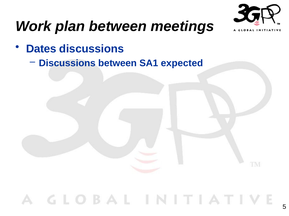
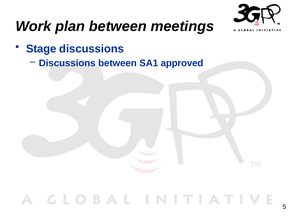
Dates: Dates -> Stage
expected: expected -> approved
